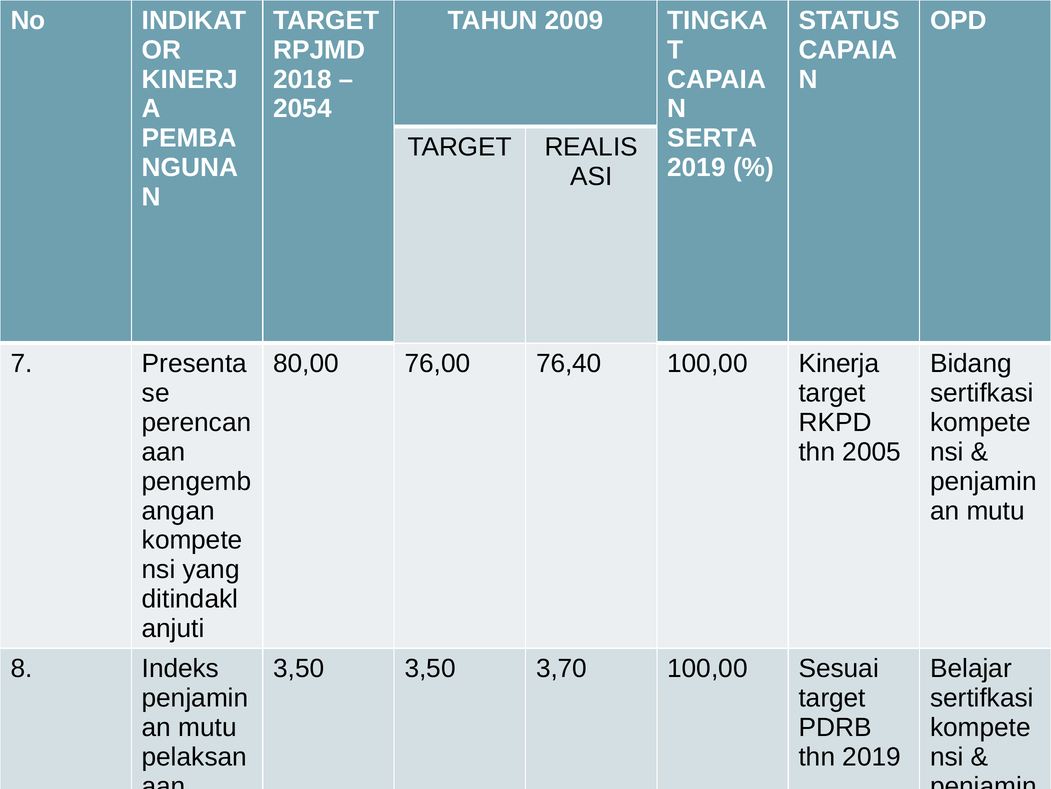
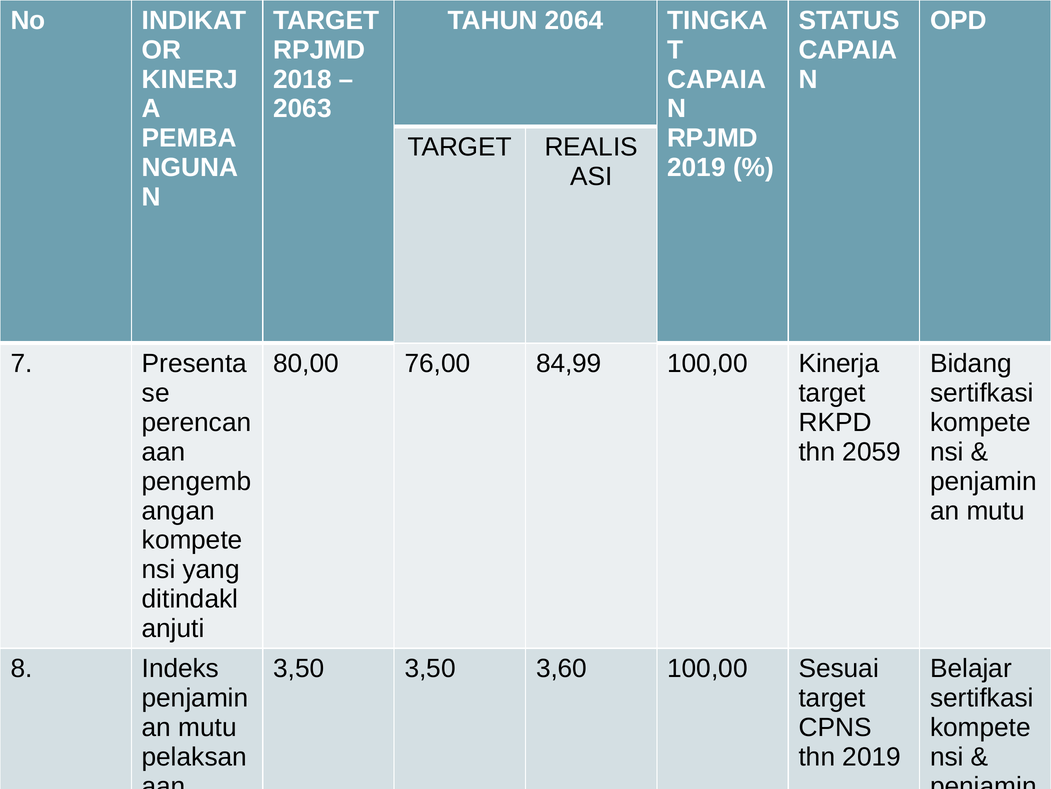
2009: 2009 -> 2064
2054: 2054 -> 2063
SERTA at (712, 138): SERTA -> RPJMD
76,40: 76,40 -> 84,99
2005: 2005 -> 2059
3,70: 3,70 -> 3,60
PDRB: PDRB -> CPNS
